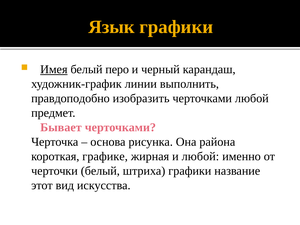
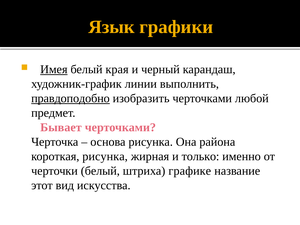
перо: перо -> края
правдоподобно underline: none -> present
короткая графике: графике -> рисунка
и любой: любой -> только
штриха графики: графики -> графике
